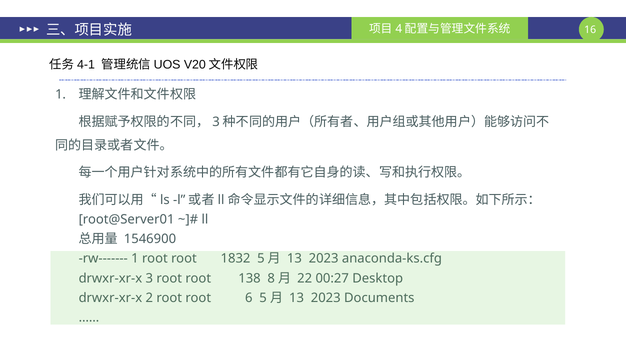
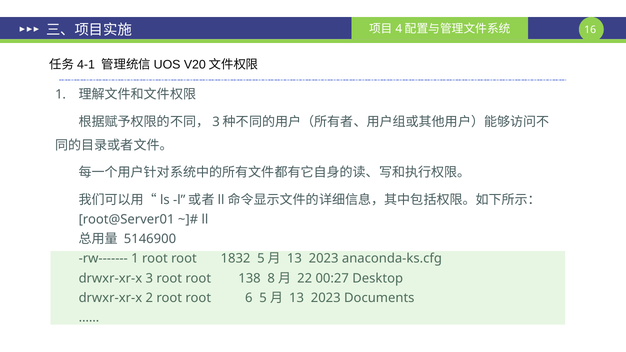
1546900: 1546900 -> 5146900
